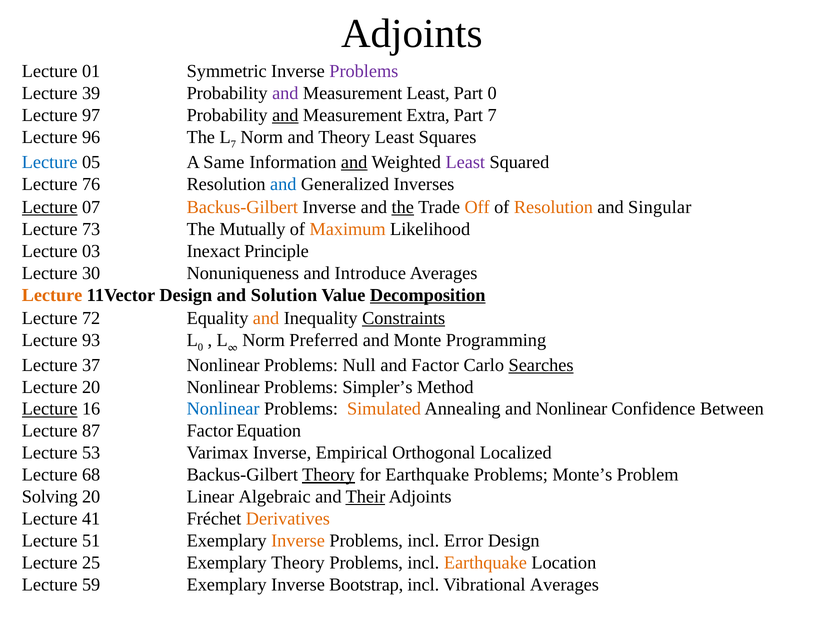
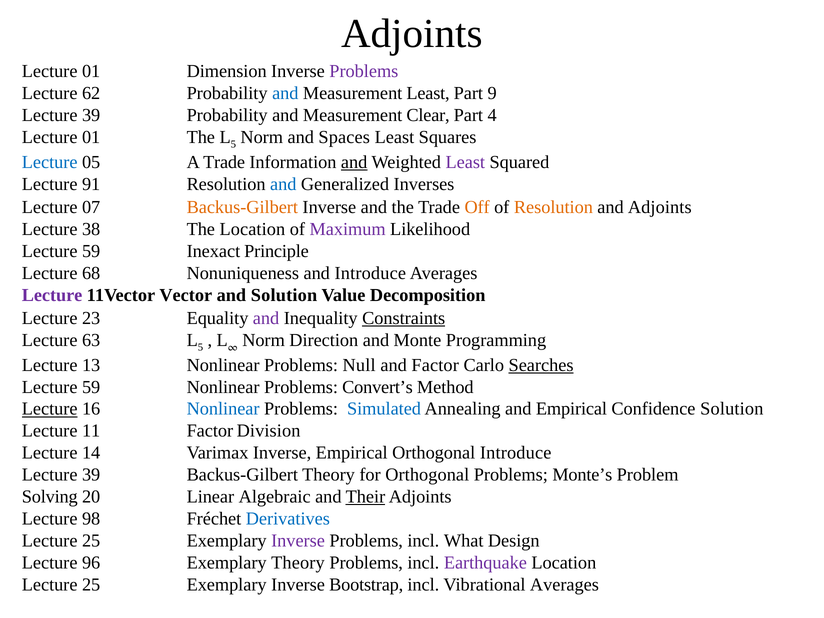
Symmetric: Symmetric -> Dimension
39: 39 -> 62
and at (285, 93) colour: purple -> blue
Part 0: 0 -> 9
97 at (91, 115): 97 -> 39
and at (285, 115) underline: present -> none
Extra: Extra -> Clear
Part 7: 7 -> 4
96 at (91, 137): 96 -> 01
7 at (233, 144): 7 -> 5
and Theory: Theory -> Spaces
A Same: Same -> Trade
76: 76 -> 91
Lecture at (50, 207) underline: present -> none
the at (403, 207) underline: present -> none
and Singular: Singular -> Adjoints
73: 73 -> 38
The Mutually: Mutually -> Location
Maximum colour: orange -> purple
03 at (91, 251): 03 -> 59
30: 30 -> 68
Lecture at (52, 295) colour: orange -> purple
Design at (186, 295): Design -> Vector
Decomposition underline: present -> none
72: 72 -> 23
and at (266, 318) colour: orange -> purple
93: 93 -> 63
0 at (200, 347): 0 -> 5
Preferred: Preferred -> Direction
37: 37 -> 13
20 at (91, 387): 20 -> 59
Simpler’s: Simpler’s -> Convert’s
Simulated colour: orange -> blue
and Nonlinear: Nonlinear -> Empirical
Confidence Between: Between -> Solution
87: 87 -> 11
Equation: Equation -> Division
53: 53 -> 14
Orthogonal Localized: Localized -> Introduce
68 at (91, 475): 68 -> 39
Theory at (329, 475) underline: present -> none
for Earthquake: Earthquake -> Orthogonal
41: 41 -> 98
Derivatives colour: orange -> blue
51 at (91, 541): 51 -> 25
Inverse at (298, 541) colour: orange -> purple
Error: Error -> What
25: 25 -> 96
Earthquake at (485, 563) colour: orange -> purple
59 at (91, 585): 59 -> 25
